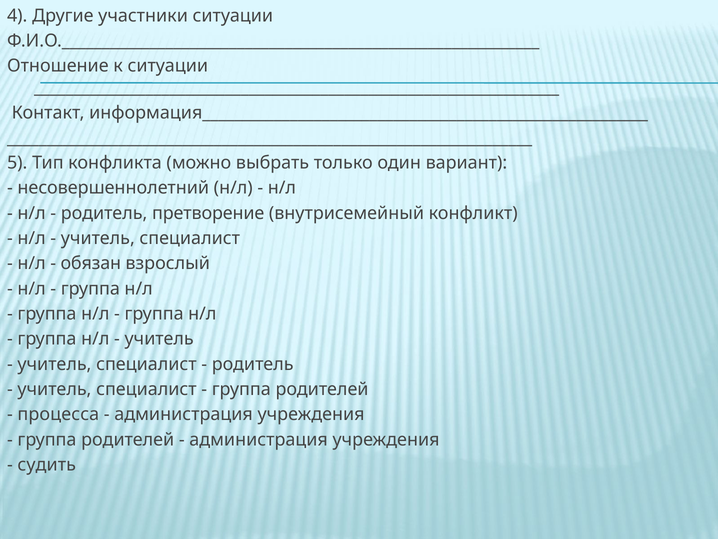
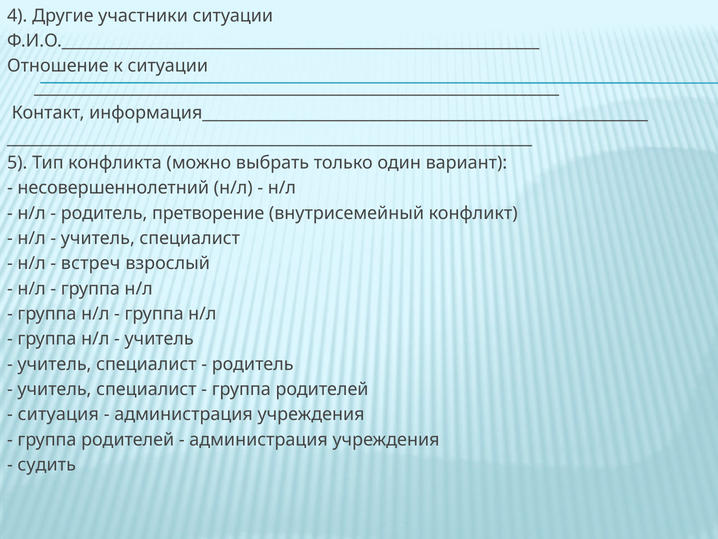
обязан: обязан -> встреч
процесса: процесса -> ситуация
